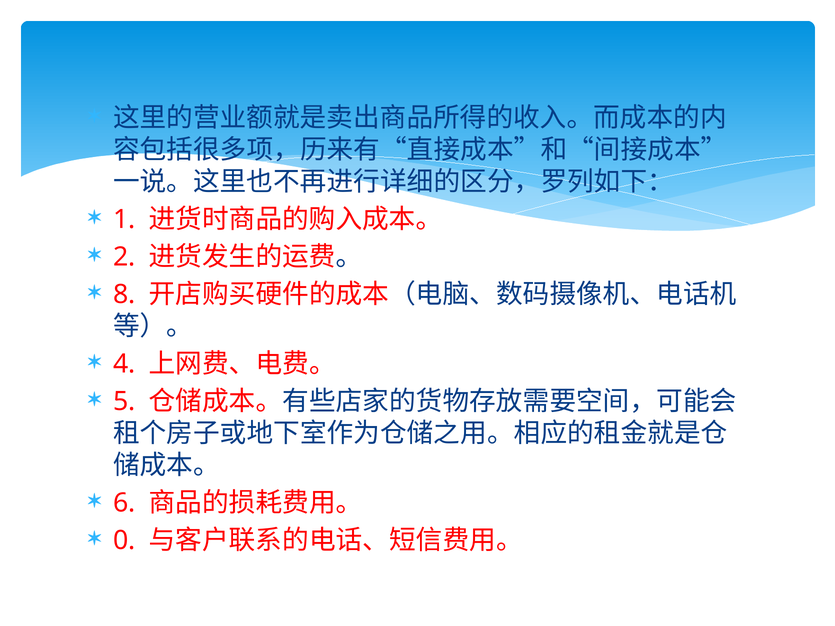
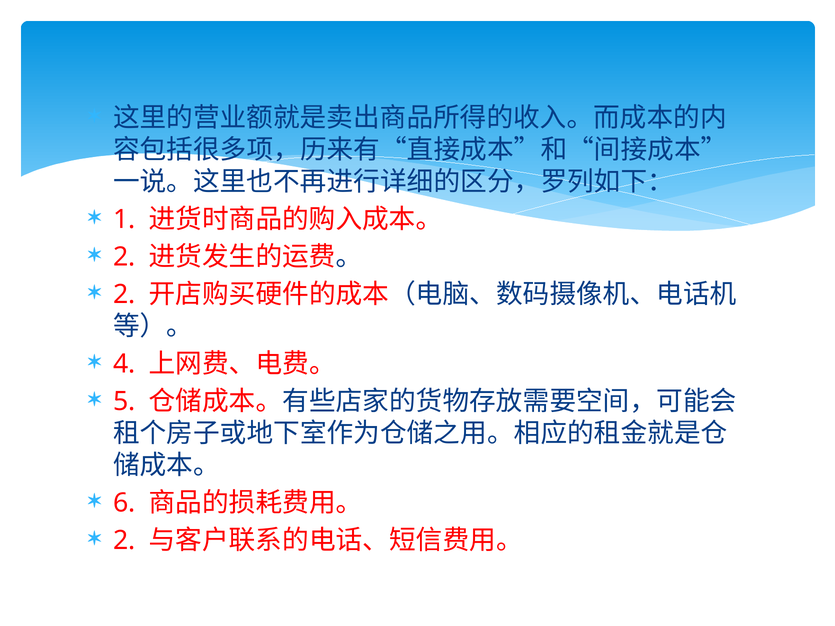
8 at (124, 295): 8 -> 2
0 at (124, 541): 0 -> 2
